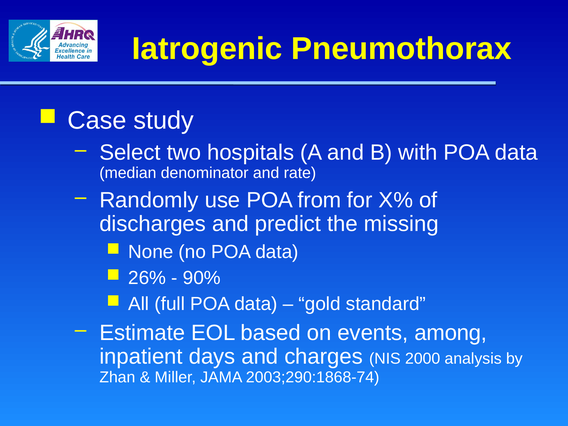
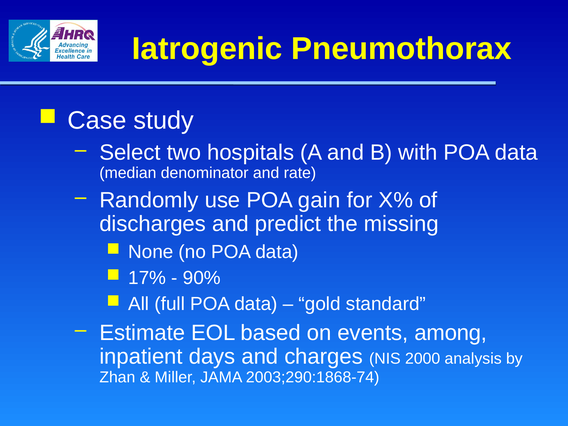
from: from -> gain
26%: 26% -> 17%
